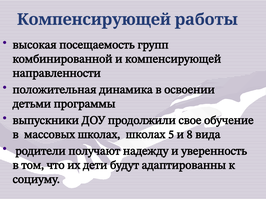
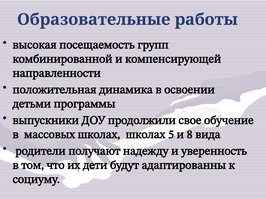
Компенсирующей at (94, 20): Компенсирующей -> Образовательные
